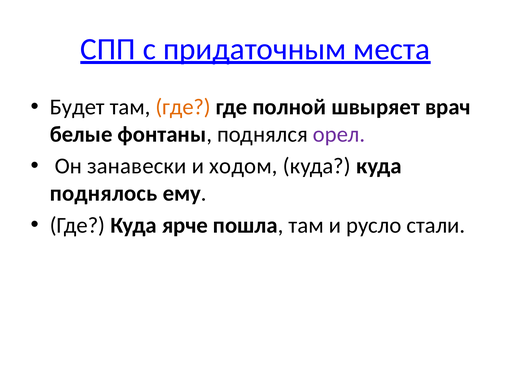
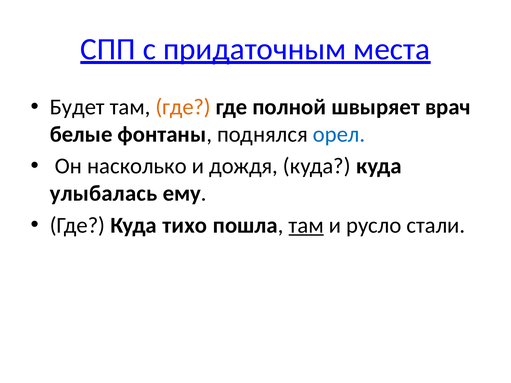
орел colour: purple -> blue
занавески: занавески -> насколько
ходом: ходом -> дождя
поднялось: поднялось -> улыбалась
ярче: ярче -> тихо
там at (306, 225) underline: none -> present
